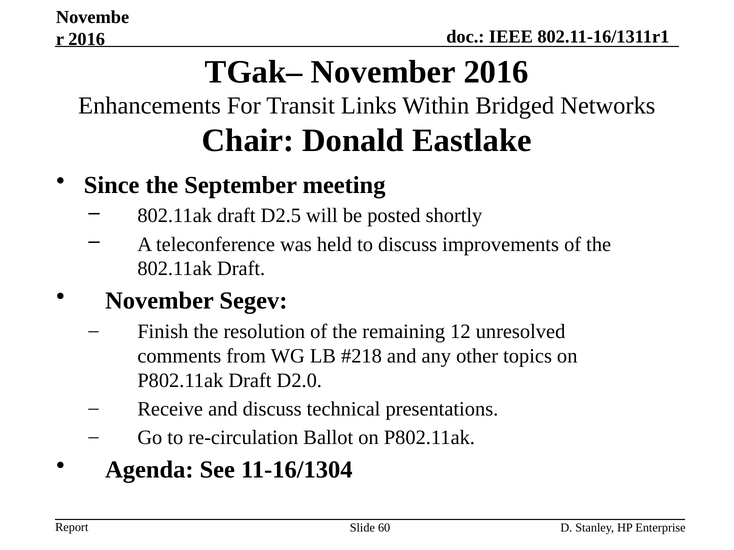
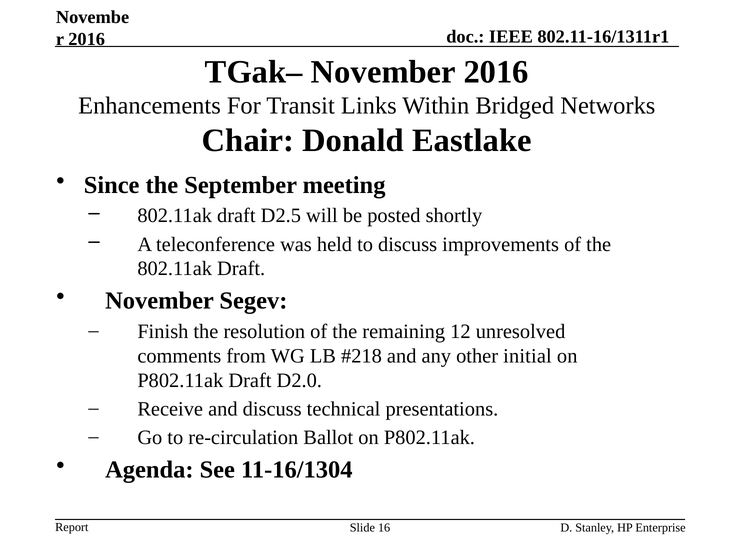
topics: topics -> initial
60: 60 -> 16
